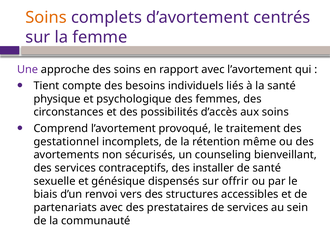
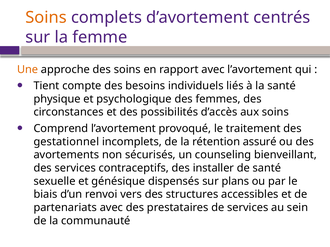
Une colour: purple -> orange
même: même -> assuré
offrir: offrir -> plans
